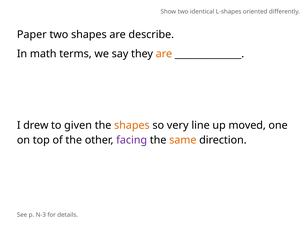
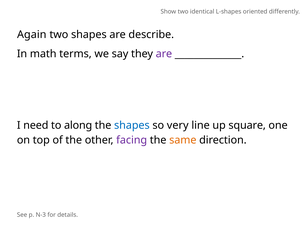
Paper: Paper -> Again
are at (164, 54) colour: orange -> purple
drew: drew -> need
given: given -> along
shapes at (132, 125) colour: orange -> blue
moved: moved -> square
